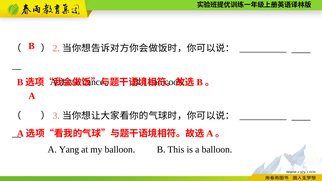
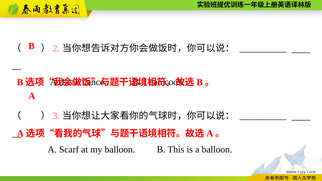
Yang: Yang -> Scarf
